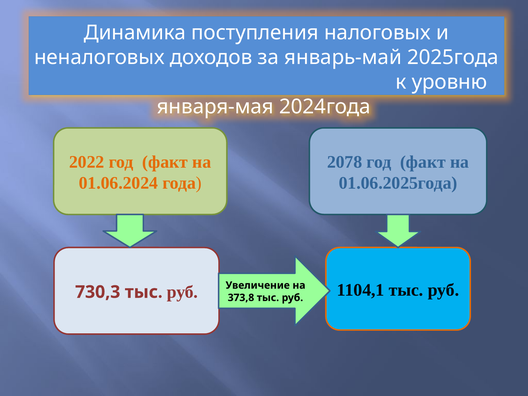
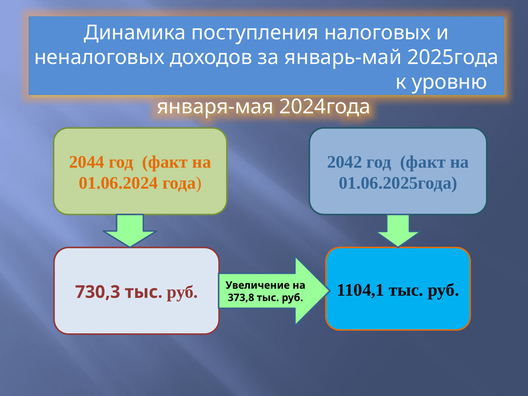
2022: 2022 -> 2044
2078: 2078 -> 2042
